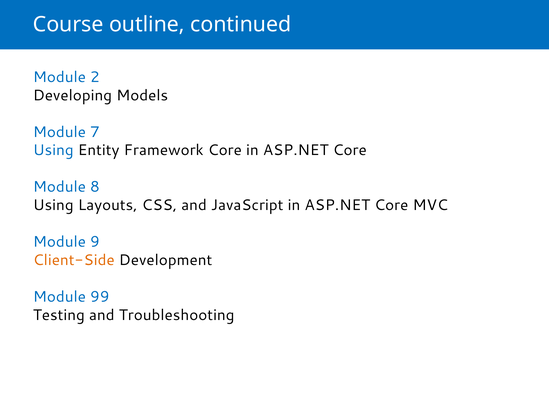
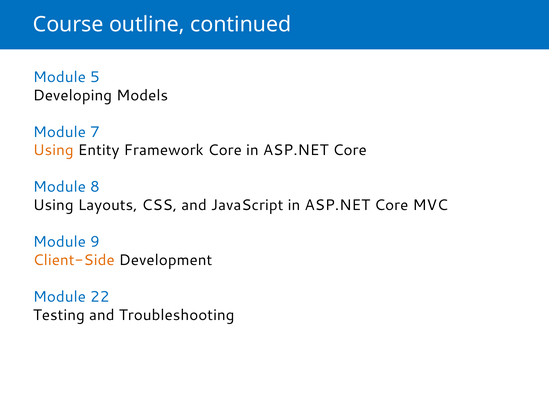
2: 2 -> 5
Using at (53, 150) colour: blue -> orange
99: 99 -> 22
